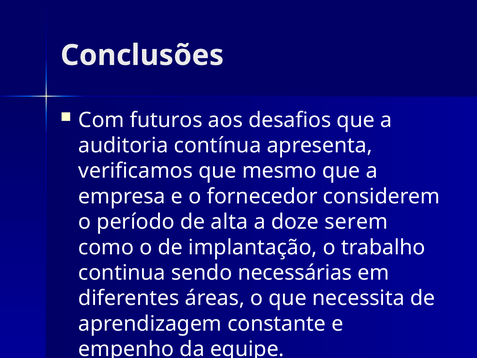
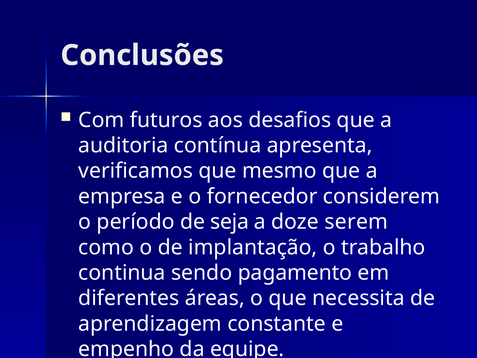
alta: alta -> seja
necessárias: necessárias -> pagamento
